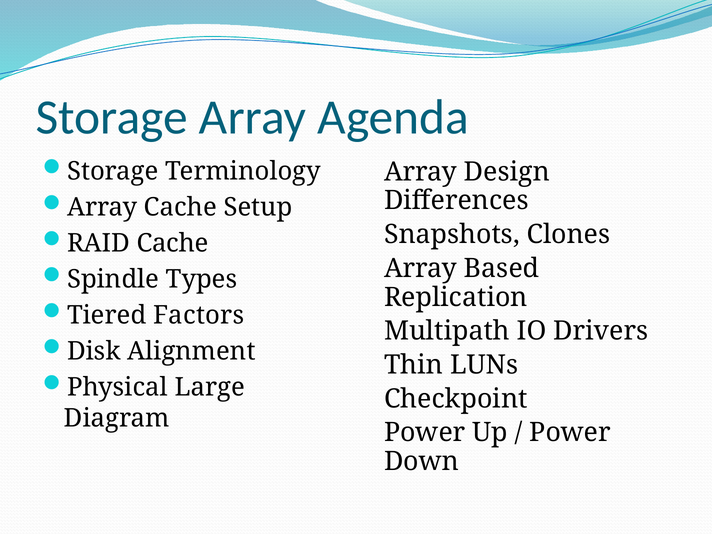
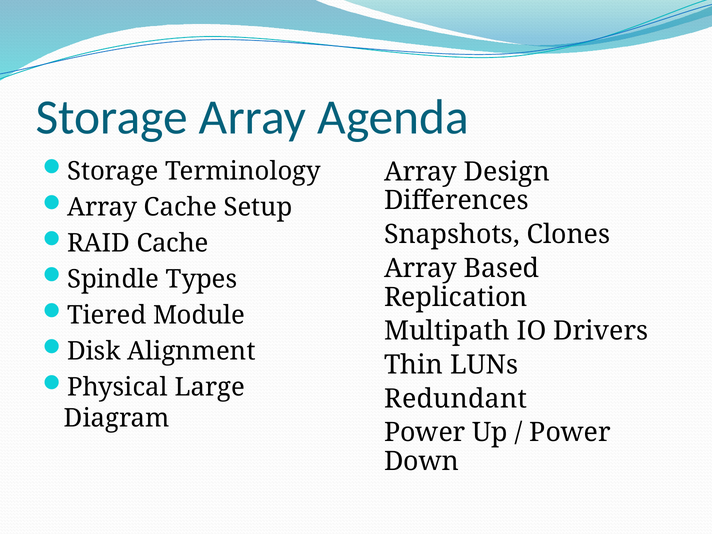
Factors: Factors -> Module
Checkpoint: Checkpoint -> Redundant
